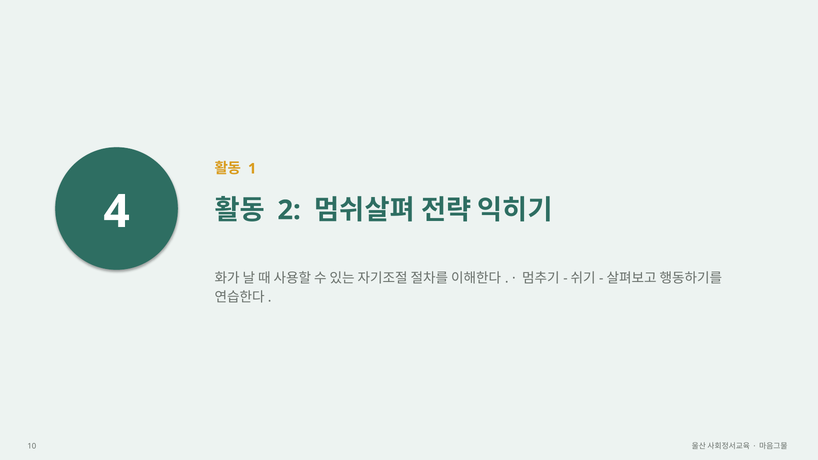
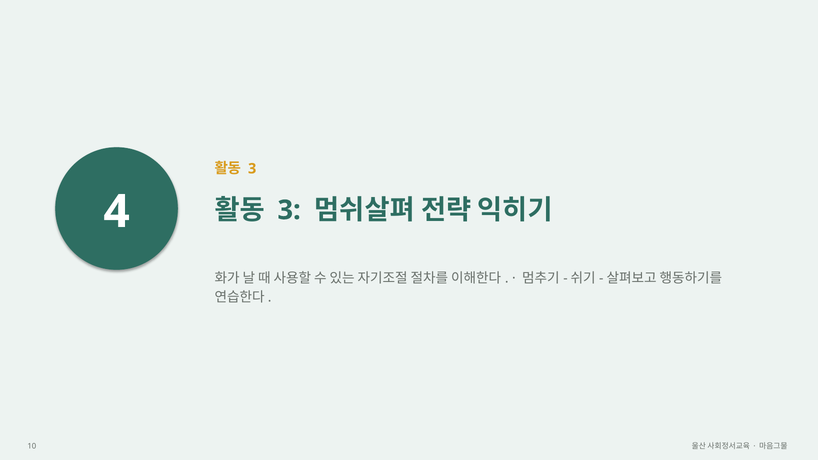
1 at (252, 169): 1 -> 3
2 at (289, 210): 2 -> 3
